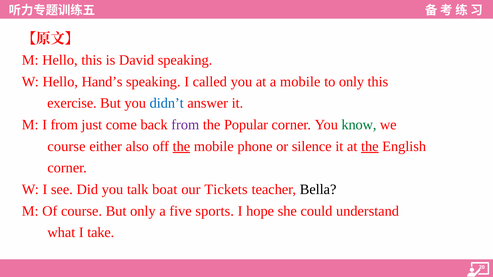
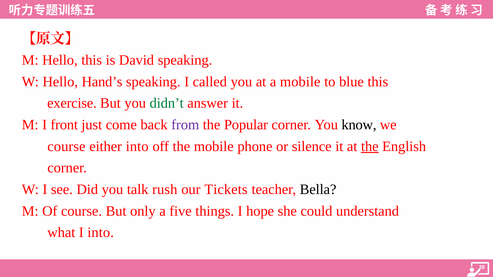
to only: only -> blue
didn’t colour: blue -> green
I from: from -> front
know colour: green -> black
either also: also -> into
the at (181, 147) underline: present -> none
boat: boat -> rush
sports: sports -> things
I take: take -> into
